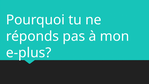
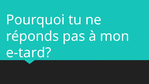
e-plus: e-plus -> e-tard
